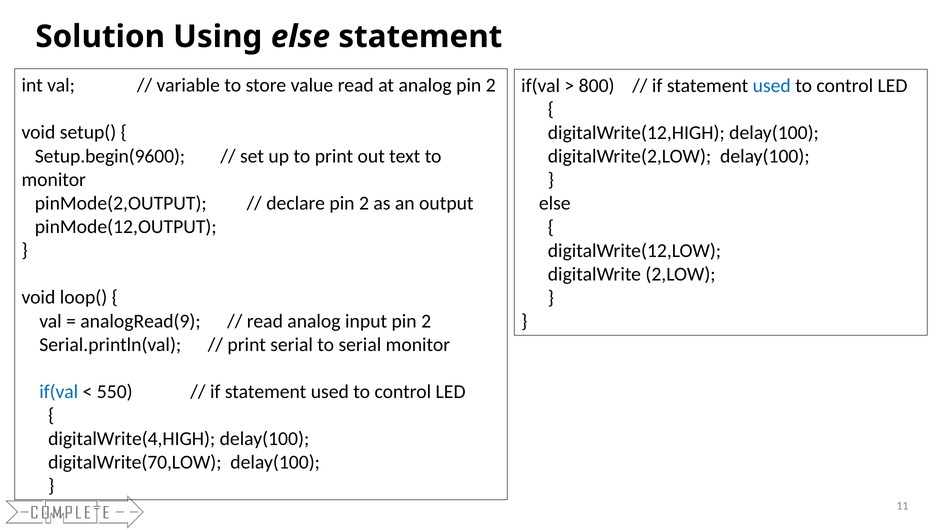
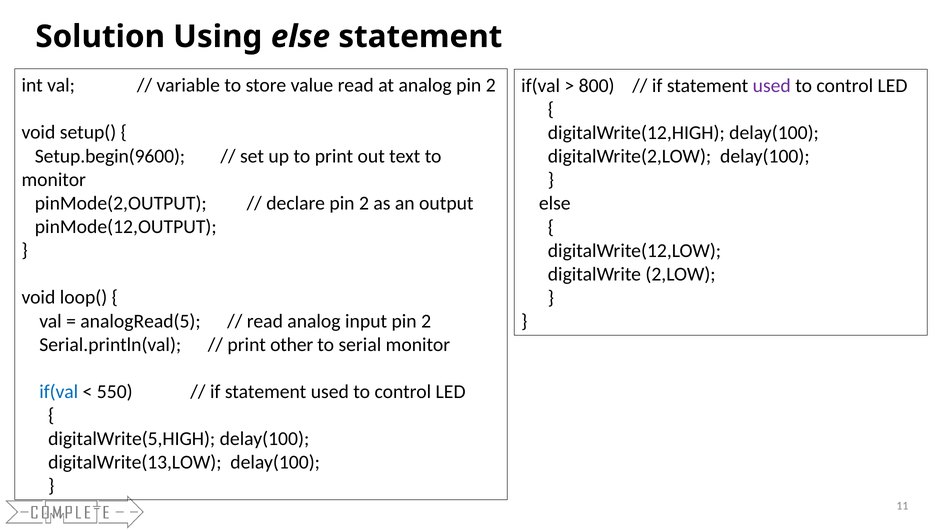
used at (772, 86) colour: blue -> purple
analogRead(9: analogRead(9 -> analogRead(5
print serial: serial -> other
digitalWrite(4,HIGH: digitalWrite(4,HIGH -> digitalWrite(5,HIGH
digitalWrite(70,LOW: digitalWrite(70,LOW -> digitalWrite(13,LOW
